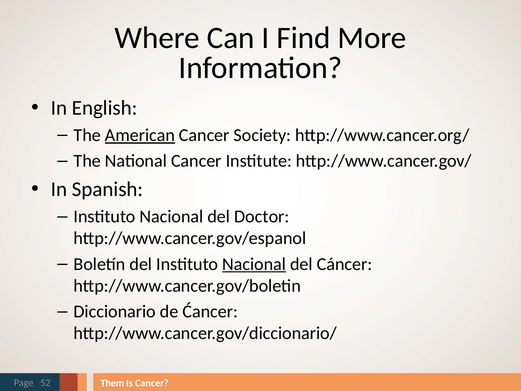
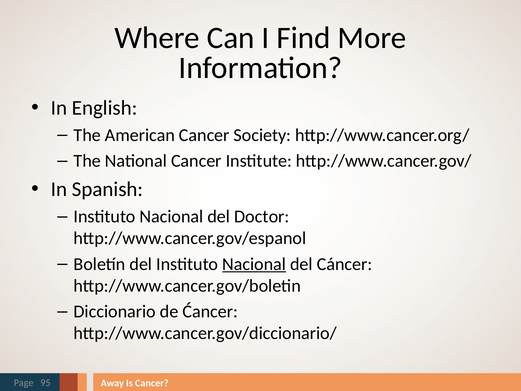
American underline: present -> none
52: 52 -> 95
Them: Them -> Away
